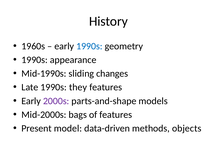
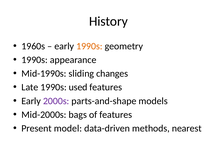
1990s at (89, 46) colour: blue -> orange
they: they -> used
objects: objects -> nearest
